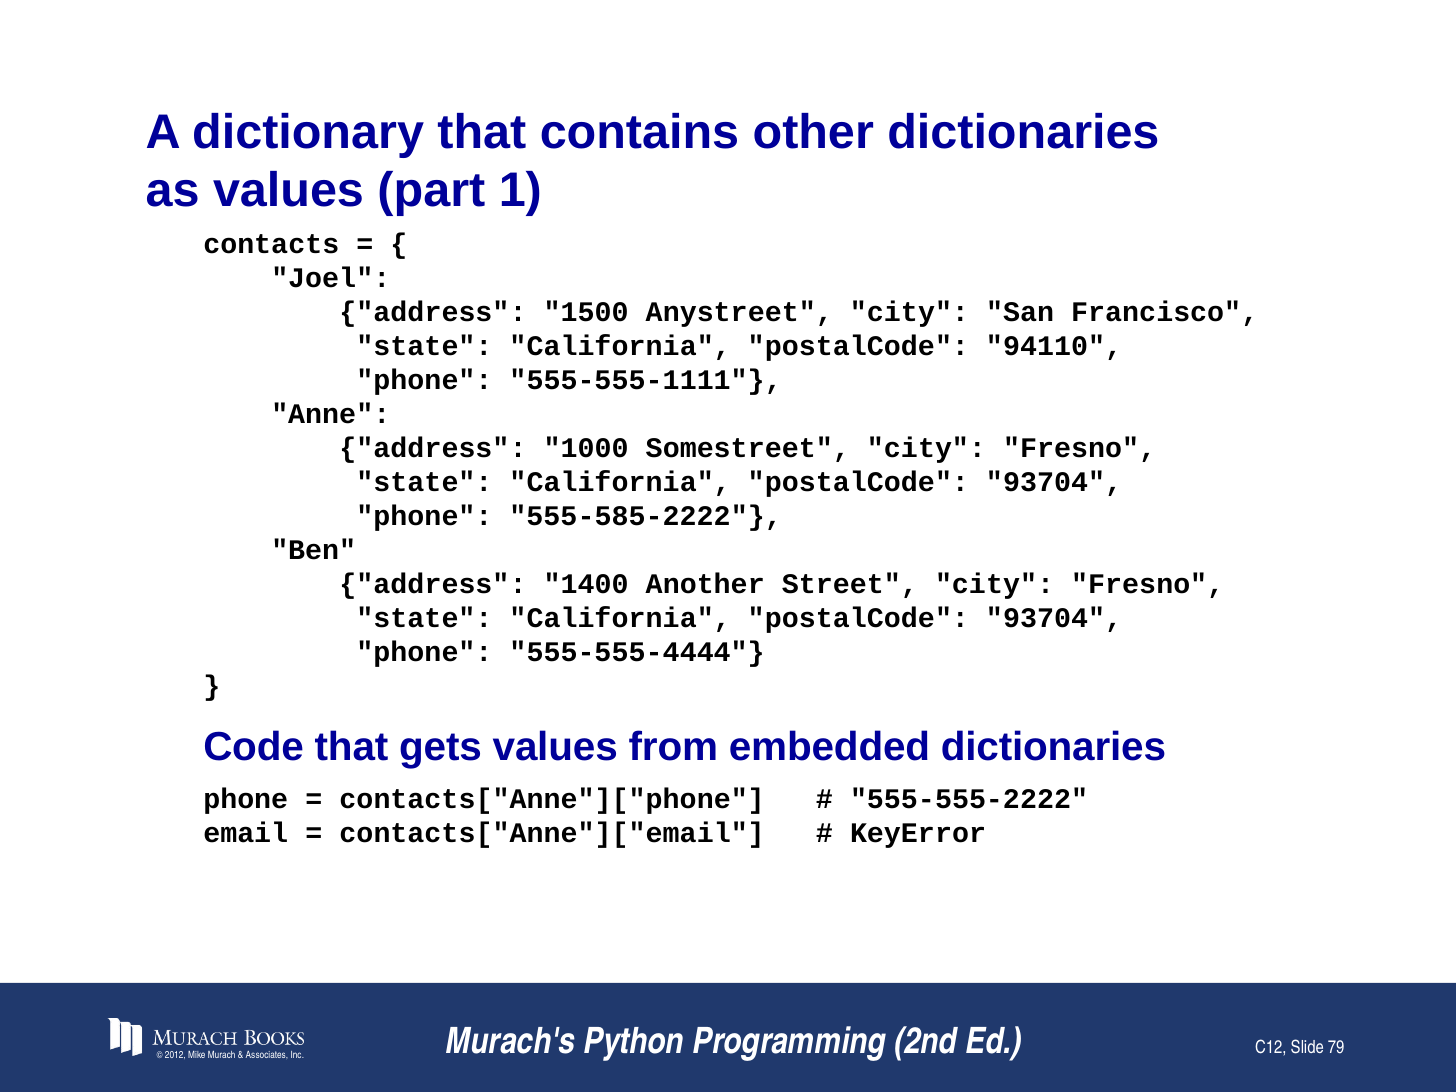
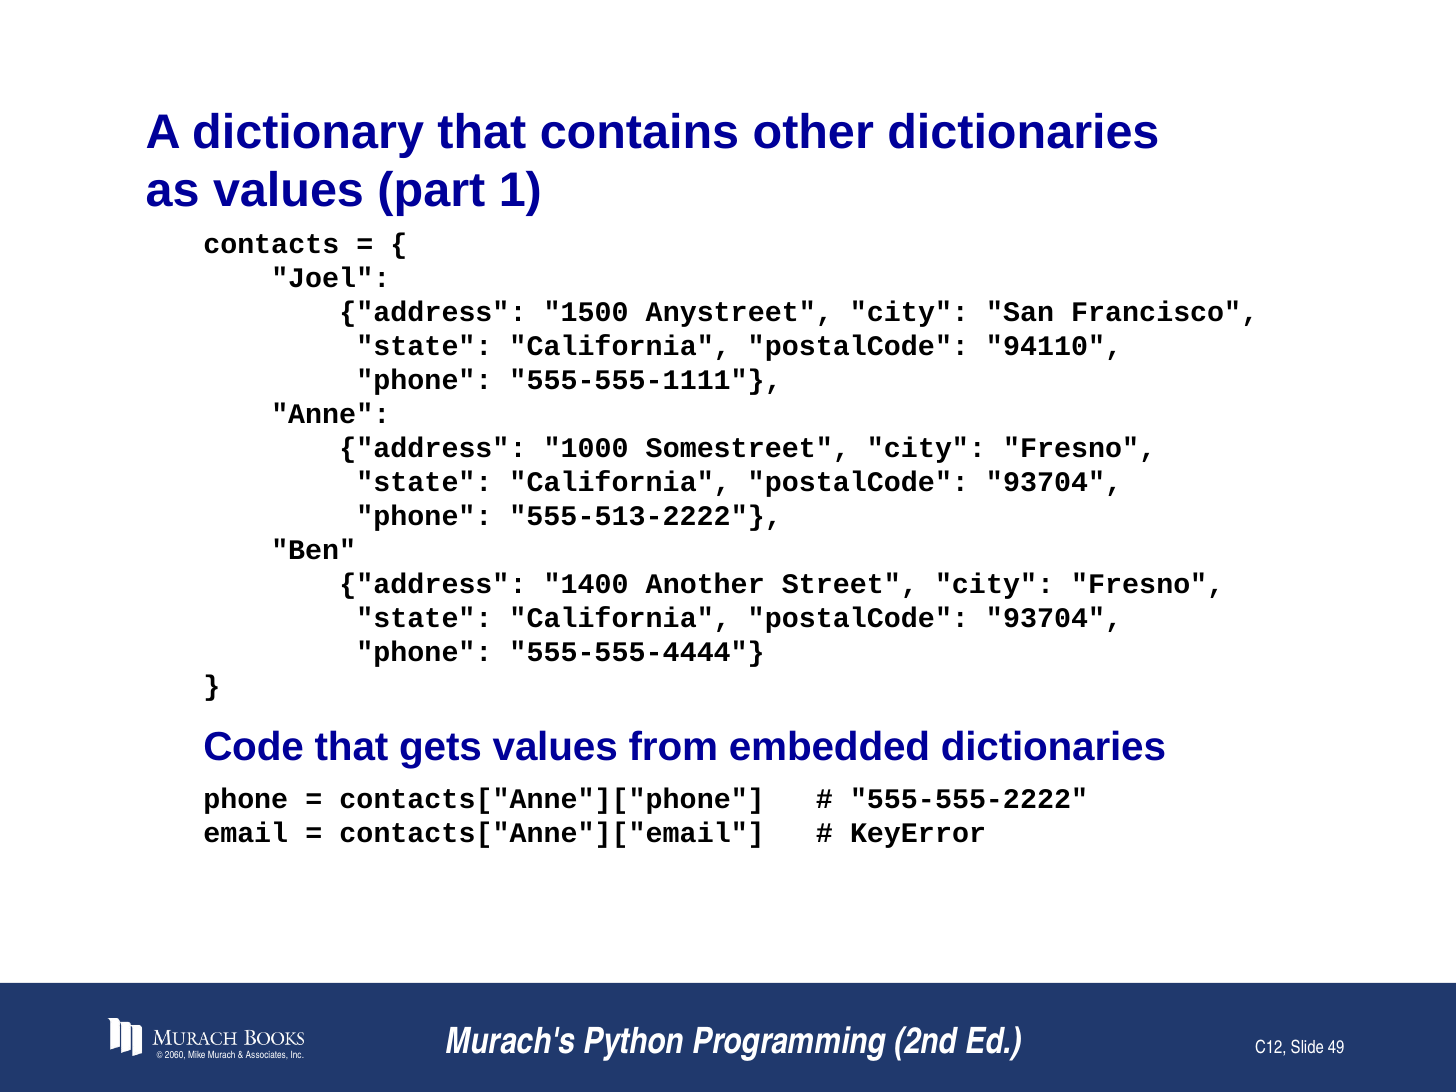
555-585-2222: 555-585-2222 -> 555-513-2222
2012: 2012 -> 2060
79: 79 -> 49
